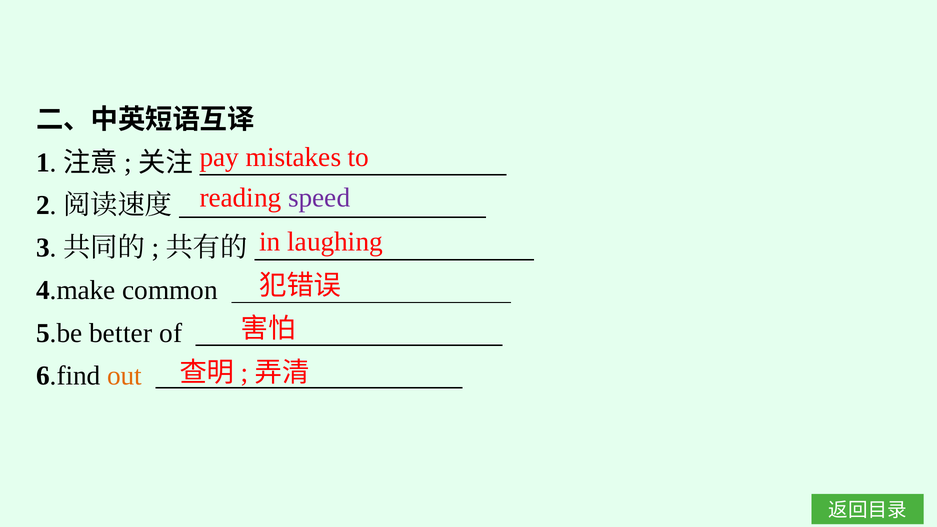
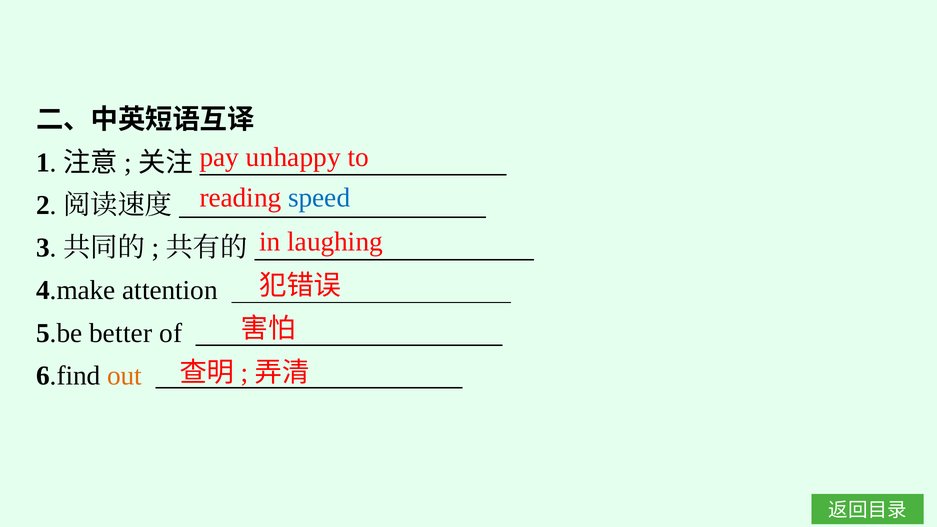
mistakes: mistakes -> unhappy
speed colour: purple -> blue
common: common -> attention
